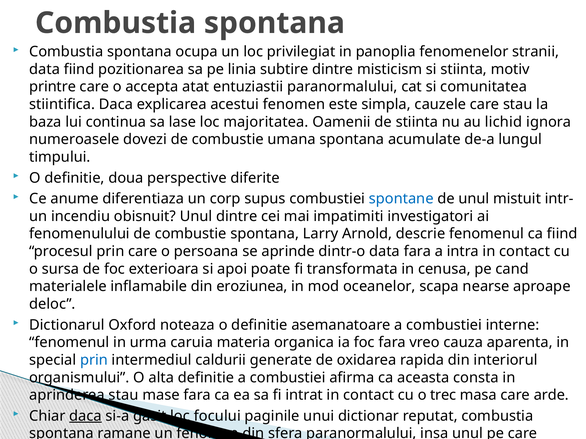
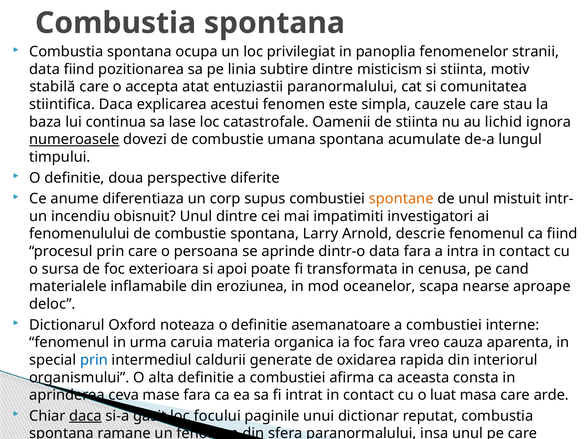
printre: printre -> stabilă
majoritatea: majoritatea -> catastrofale
numeroasele underline: none -> present
spontane colour: blue -> orange
aprinderea stau: stau -> ceva
trec: trec -> luat
